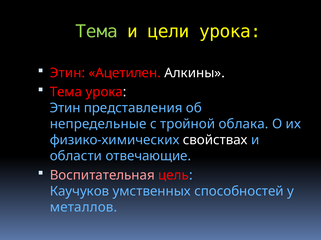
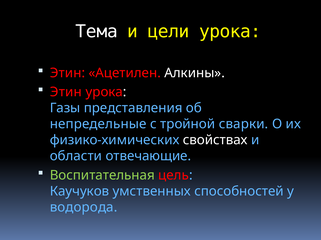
Тема at (97, 32) colour: light green -> white
Тема at (66, 92): Тема -> Этин
Этин at (65, 108): Этин -> Газы
облака: облака -> сварки
Воспитательная colour: pink -> light green
металлов: металлов -> водорода
